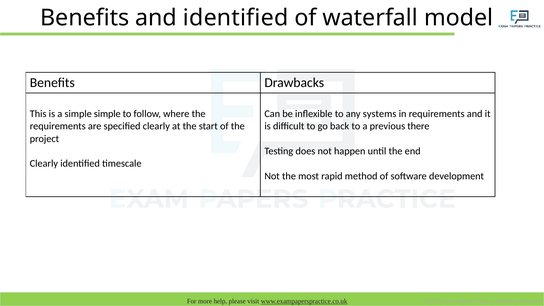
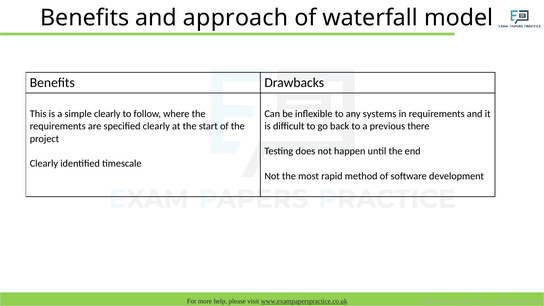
and identified: identified -> approach
simple simple: simple -> clearly
